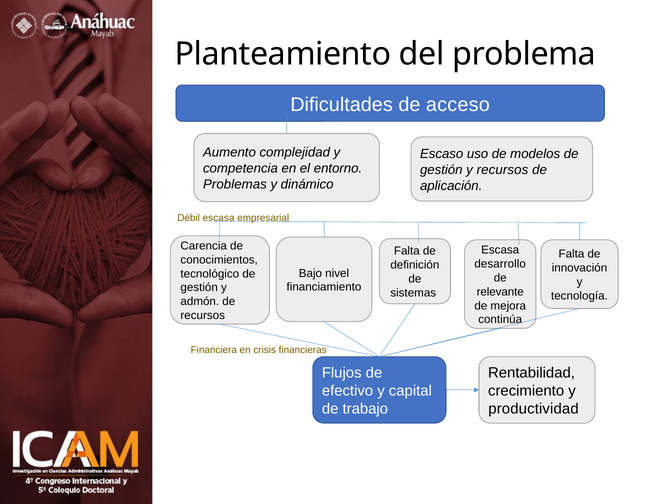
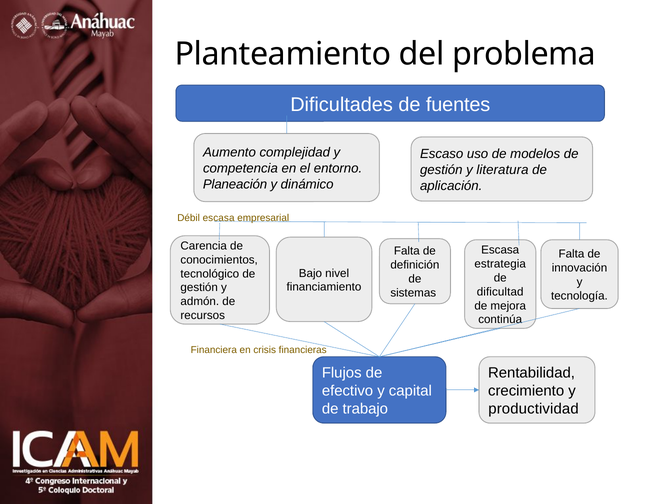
acceso: acceso -> fuentes
y recursos: recursos -> literatura
Problemas: Problemas -> Planeación
desarrollo: desarrollo -> estrategia
relevante: relevante -> dificultad
